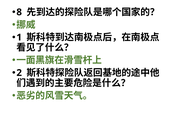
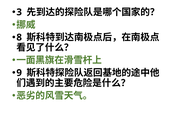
8: 8 -> 3
1: 1 -> 8
2: 2 -> 9
